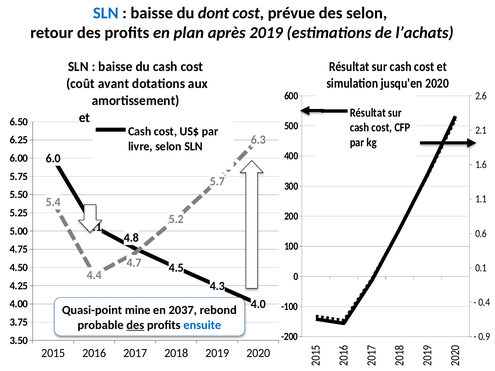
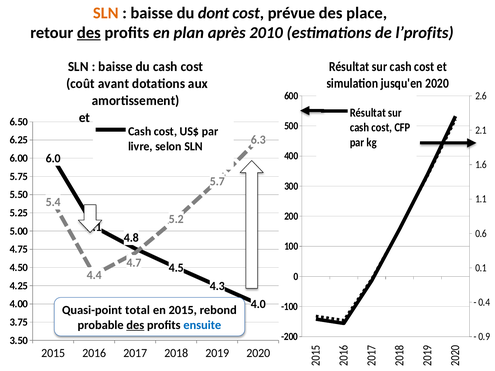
SLN at (106, 13) colour: blue -> orange
des selon: selon -> place
des at (89, 33) underline: none -> present
après 2019: 2019 -> 2010
l’achats: l’achats -> l’profits
mine: mine -> total
en 2037: 2037 -> 2015
